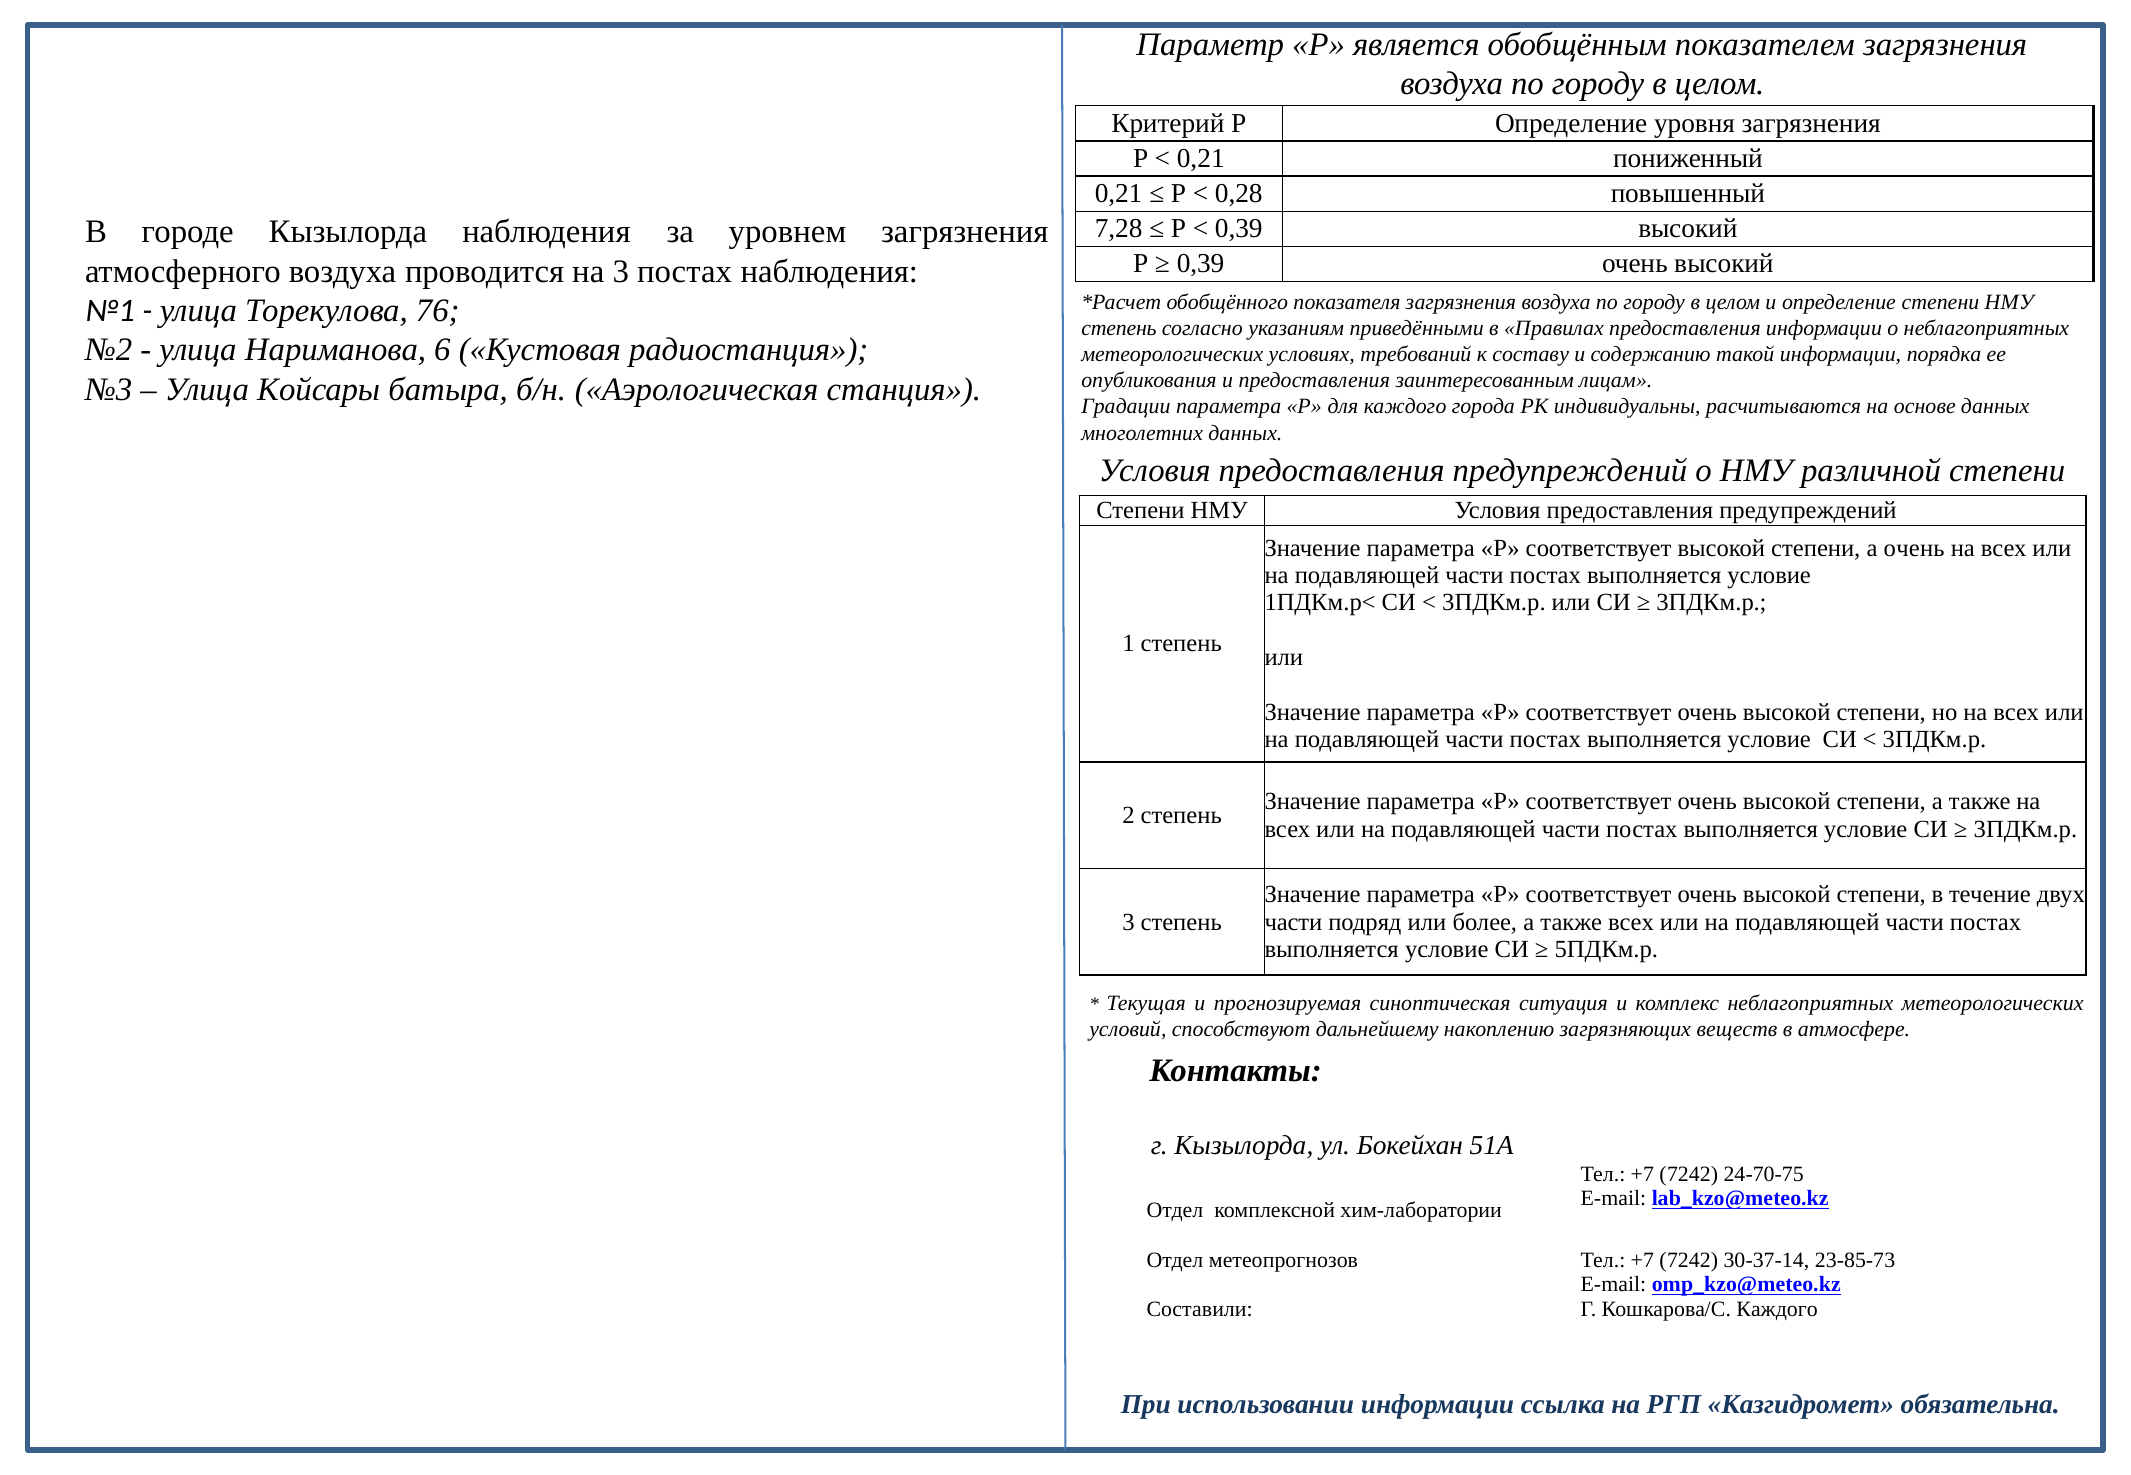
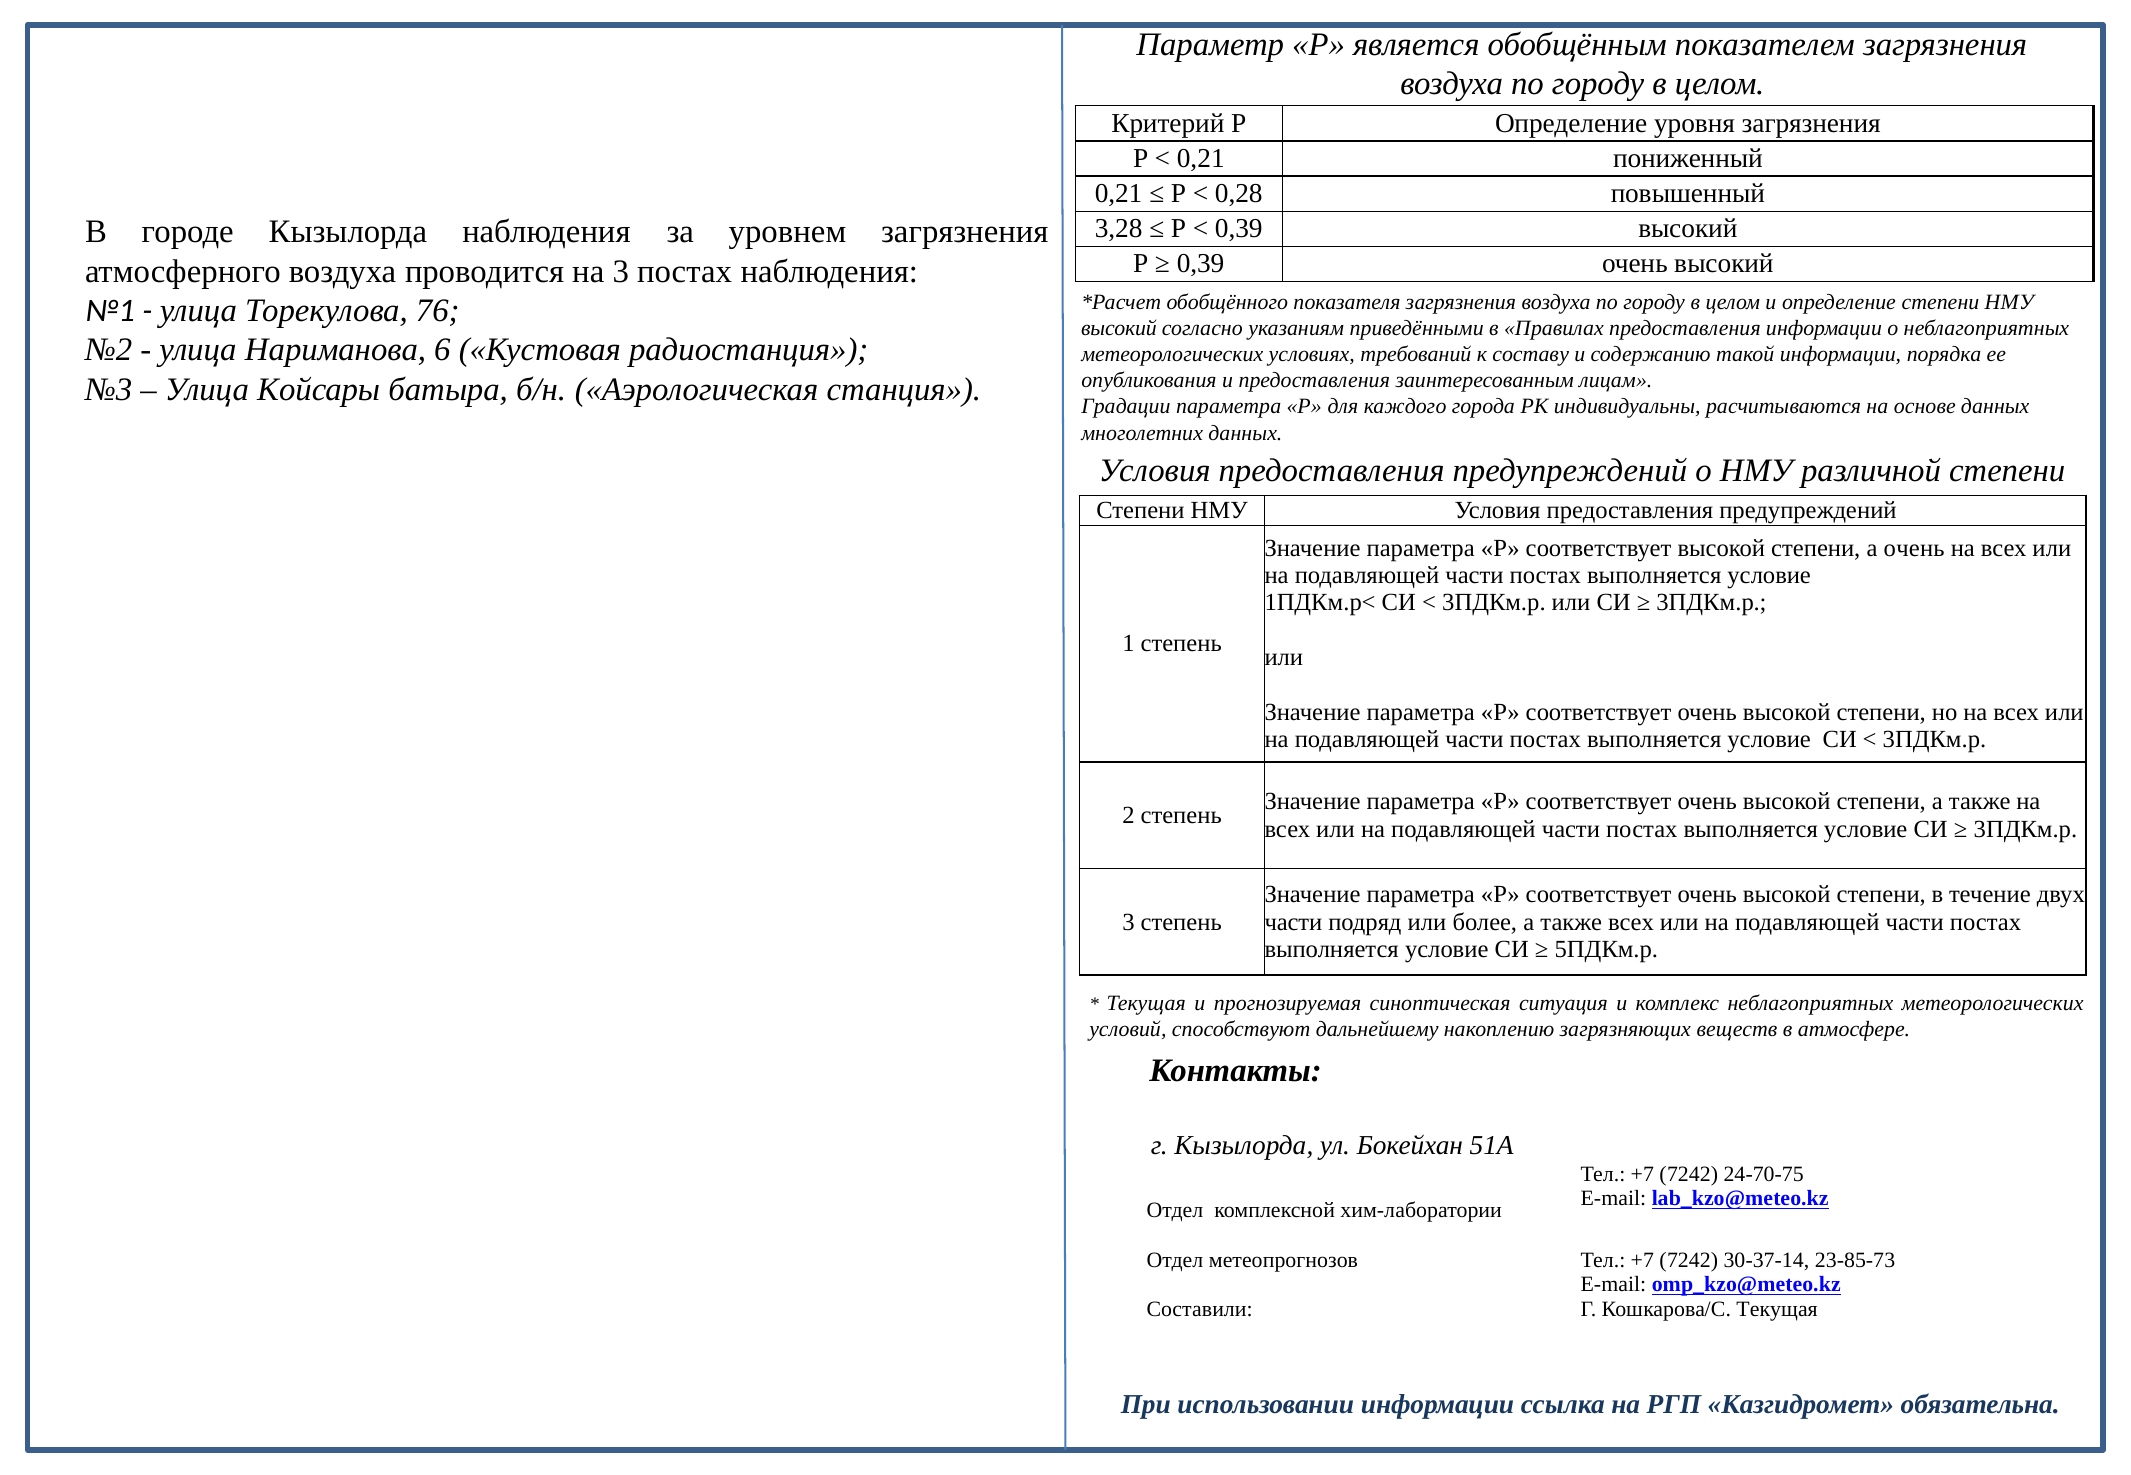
7,28: 7,28 -> 3,28
степень at (1119, 328): степень -> высокий
Кошкарова/С Каждого: Каждого -> Текущая
